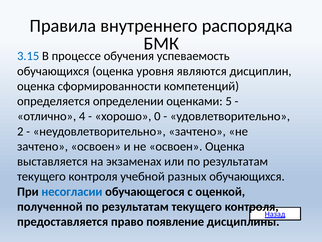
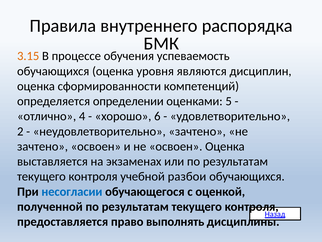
3.15 colour: blue -> orange
0: 0 -> 6
разных: разных -> разбои
появление: появление -> выполнять
